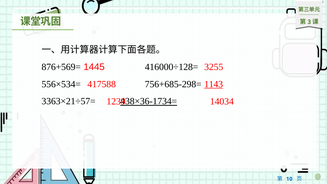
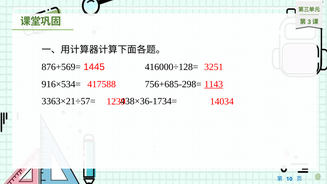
3255: 3255 -> 3251
556×534=: 556×534= -> 916×534=
438×36-1734= underline: present -> none
